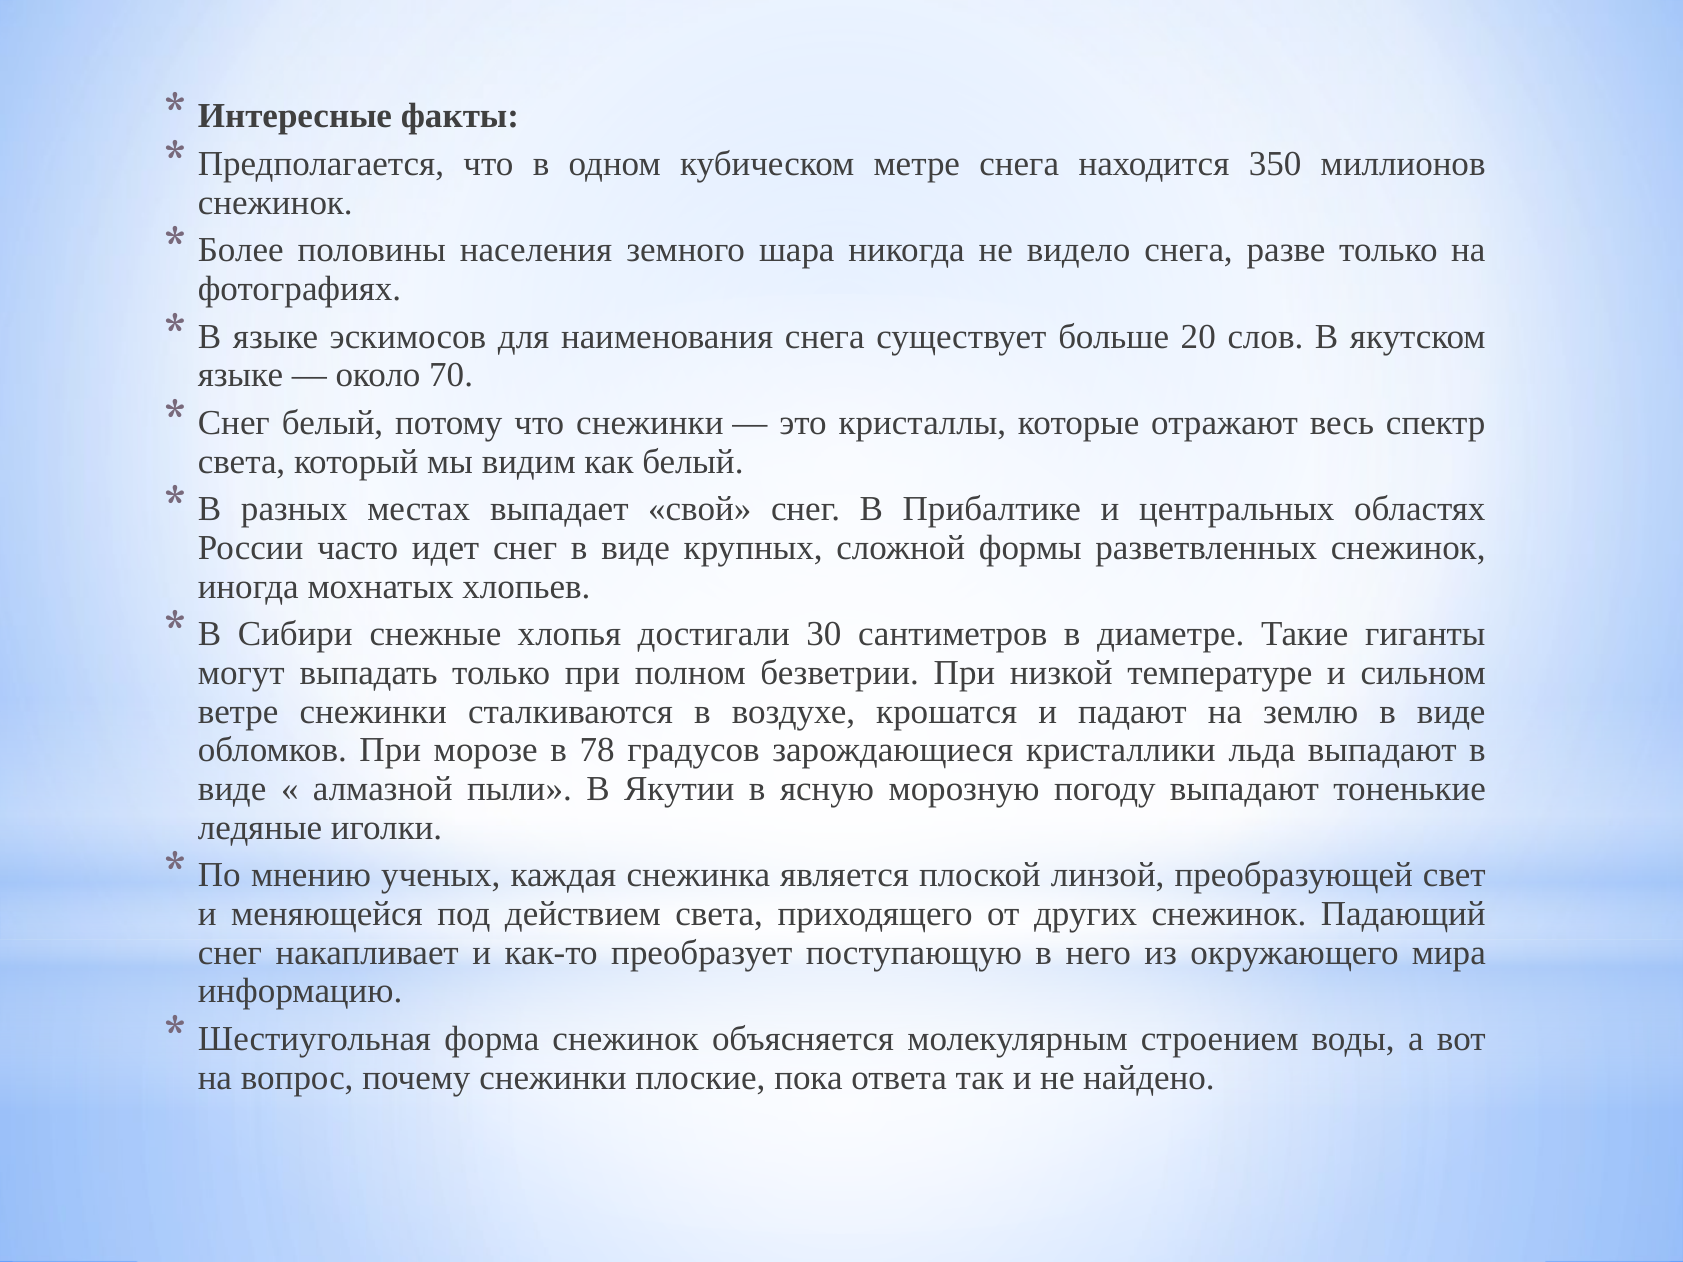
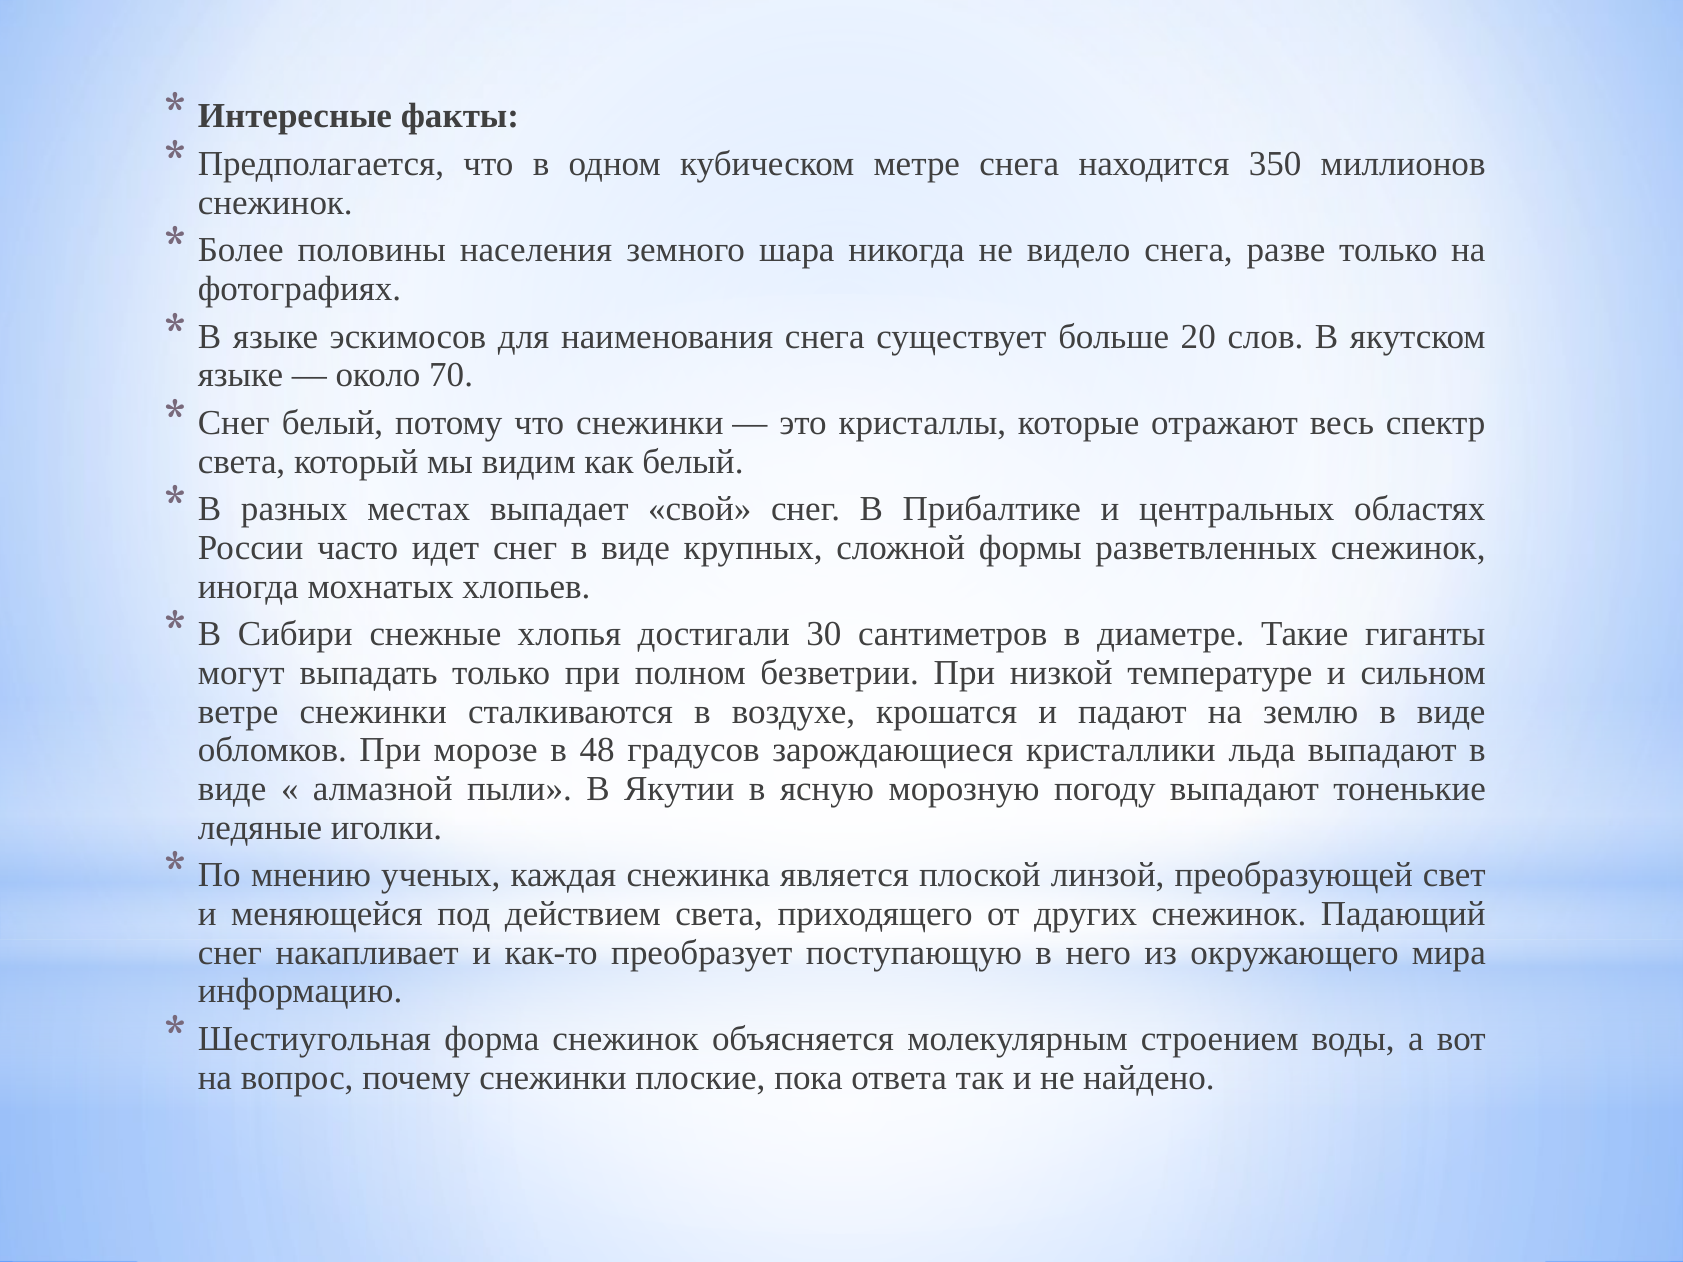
78: 78 -> 48
